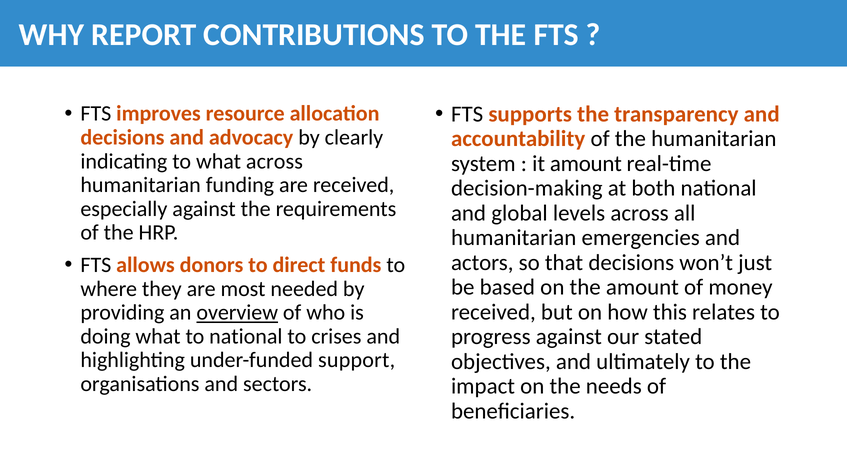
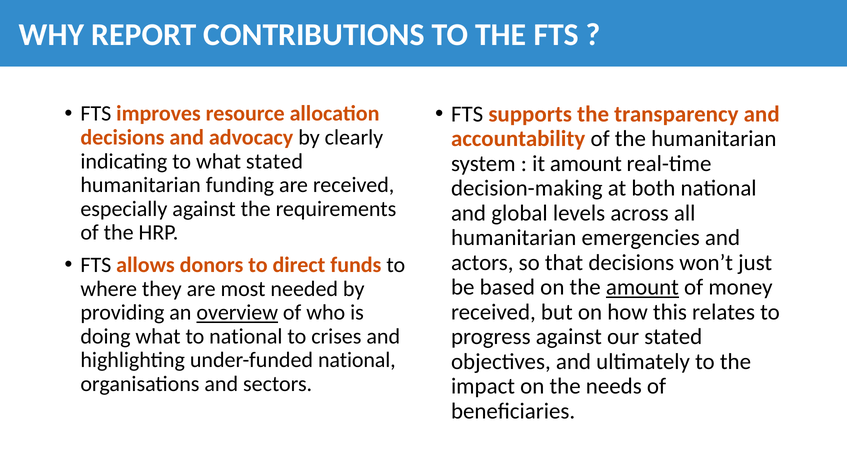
what across: across -> stated
amount at (642, 288) underline: none -> present
under-funded support: support -> national
